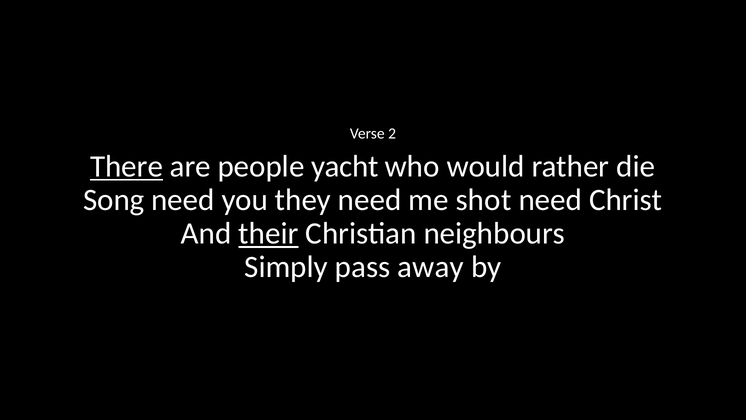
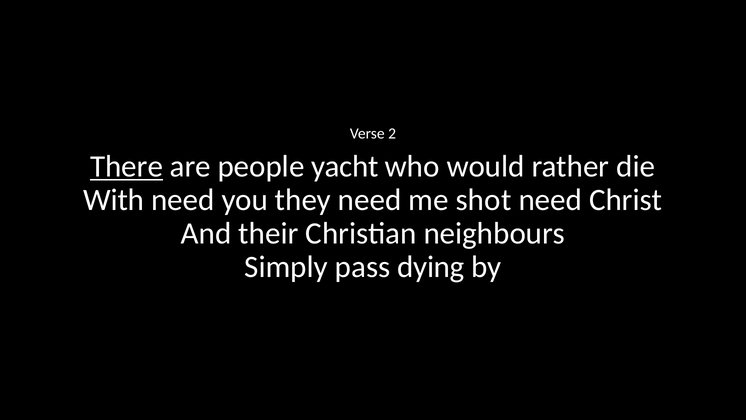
Song: Song -> With
their underline: present -> none
away: away -> dying
